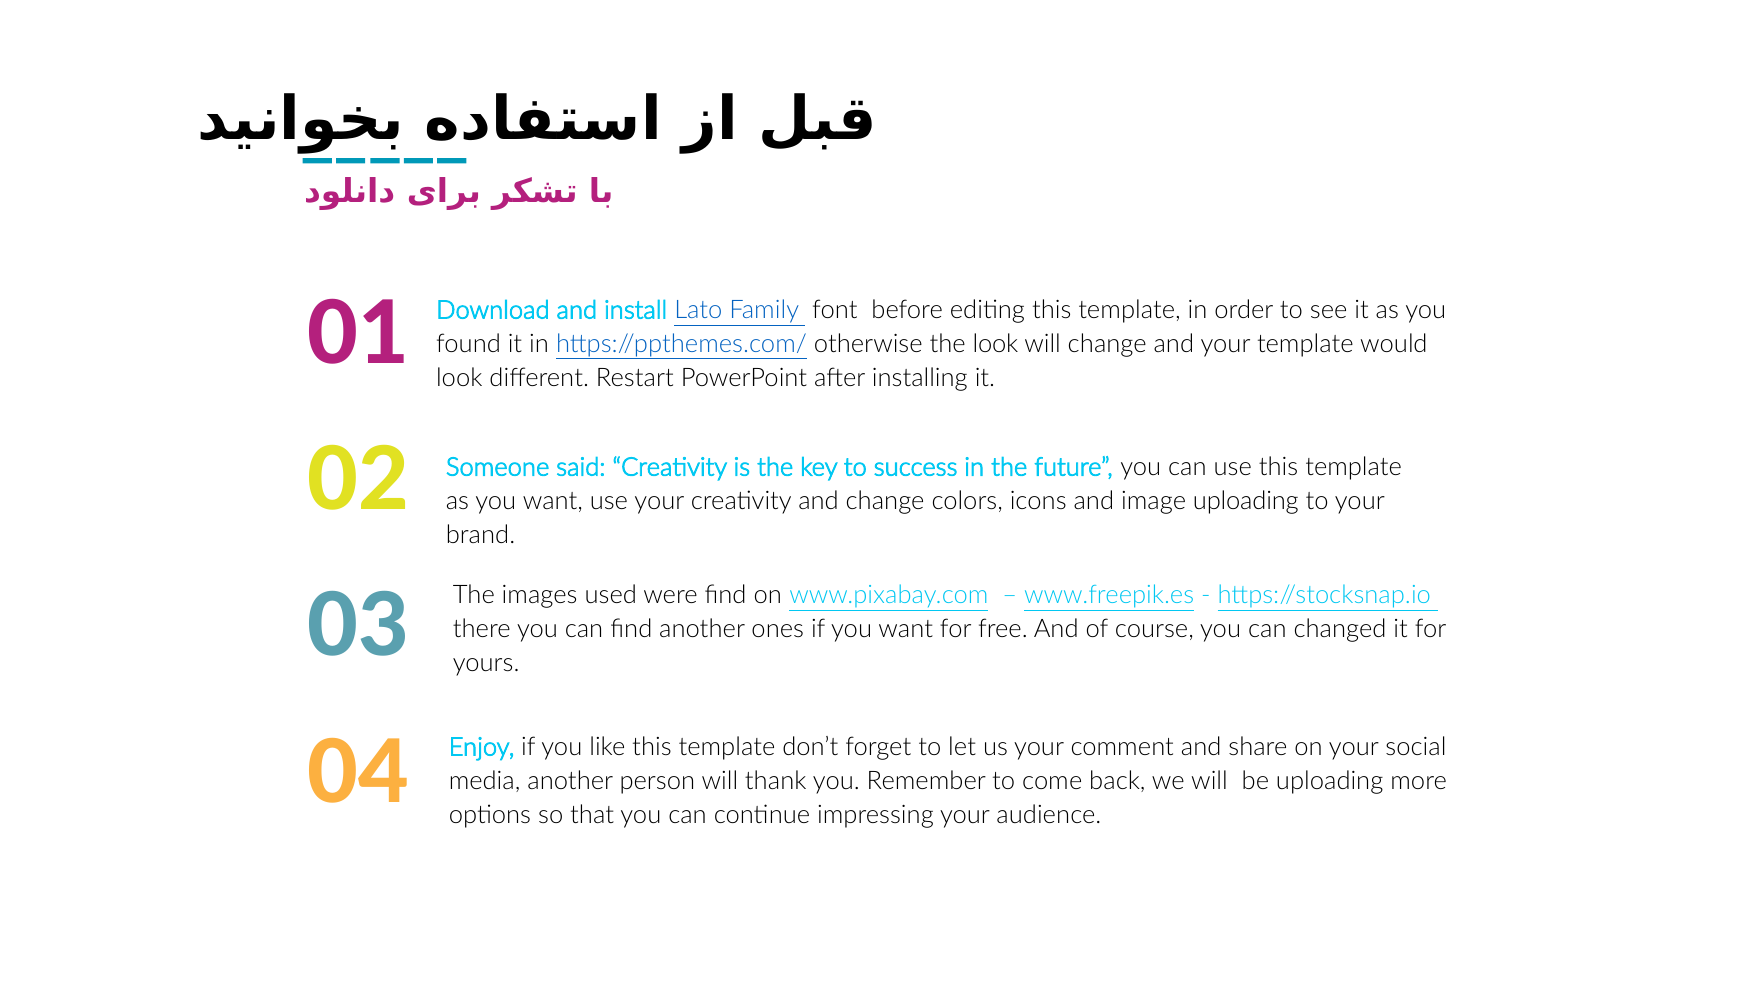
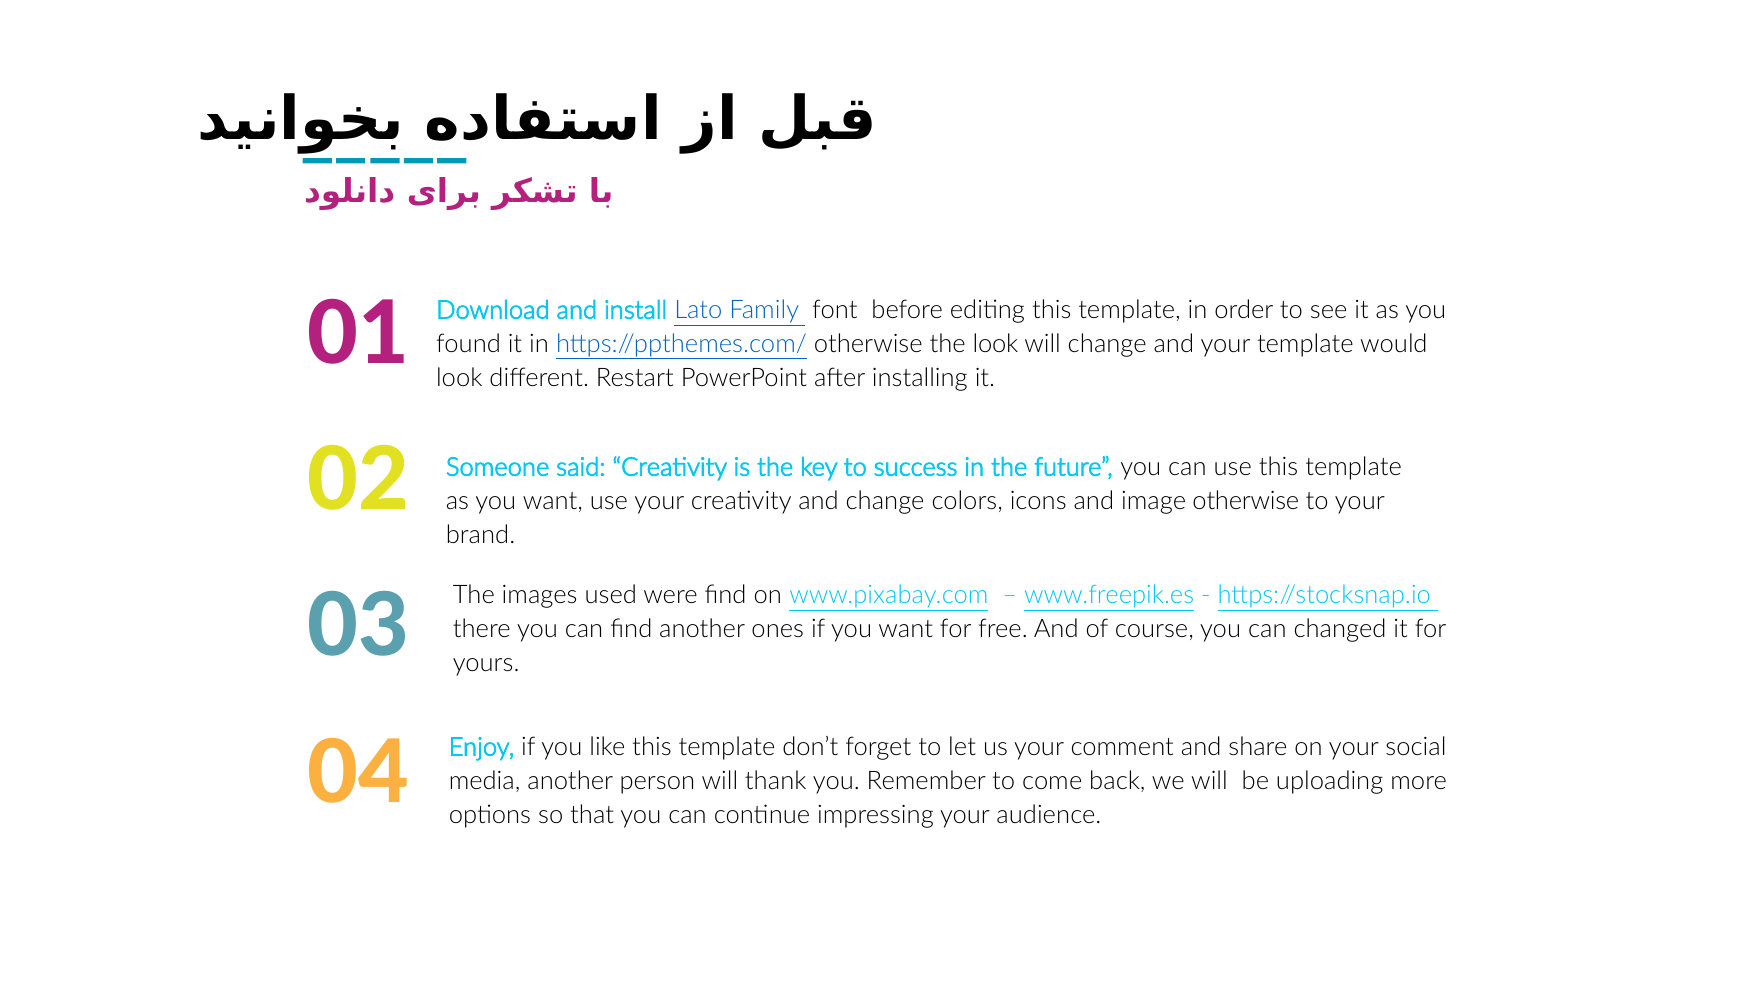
image uploading: uploading -> otherwise
